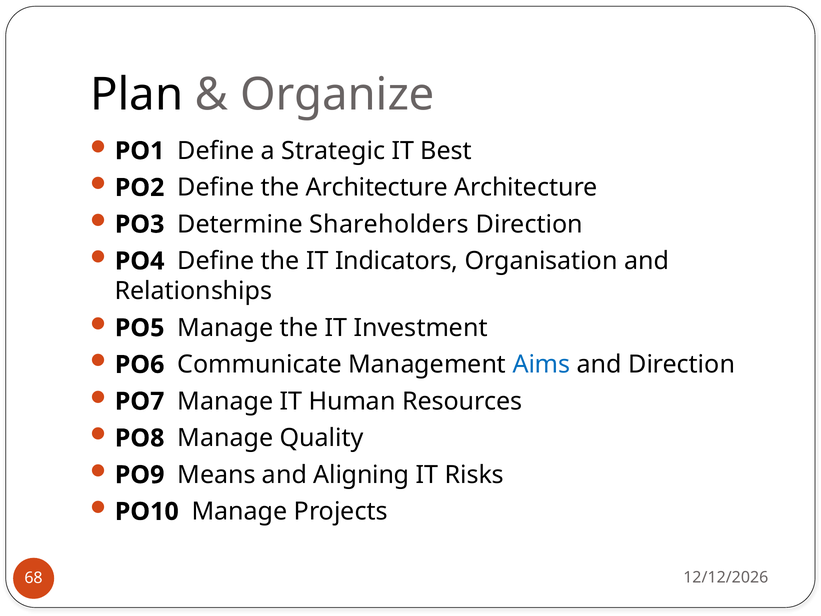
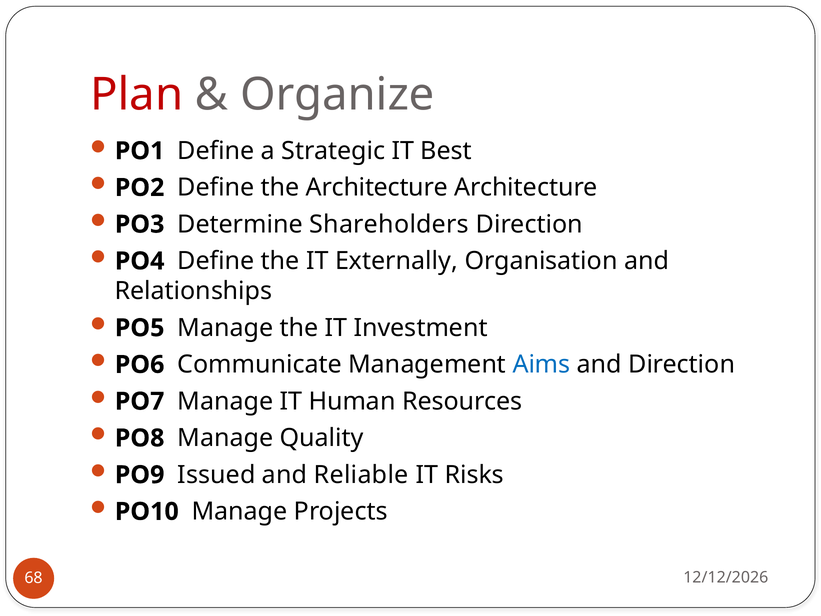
Plan colour: black -> red
Indicators: Indicators -> Externally
Means: Means -> Issued
Aligning: Aligning -> Reliable
